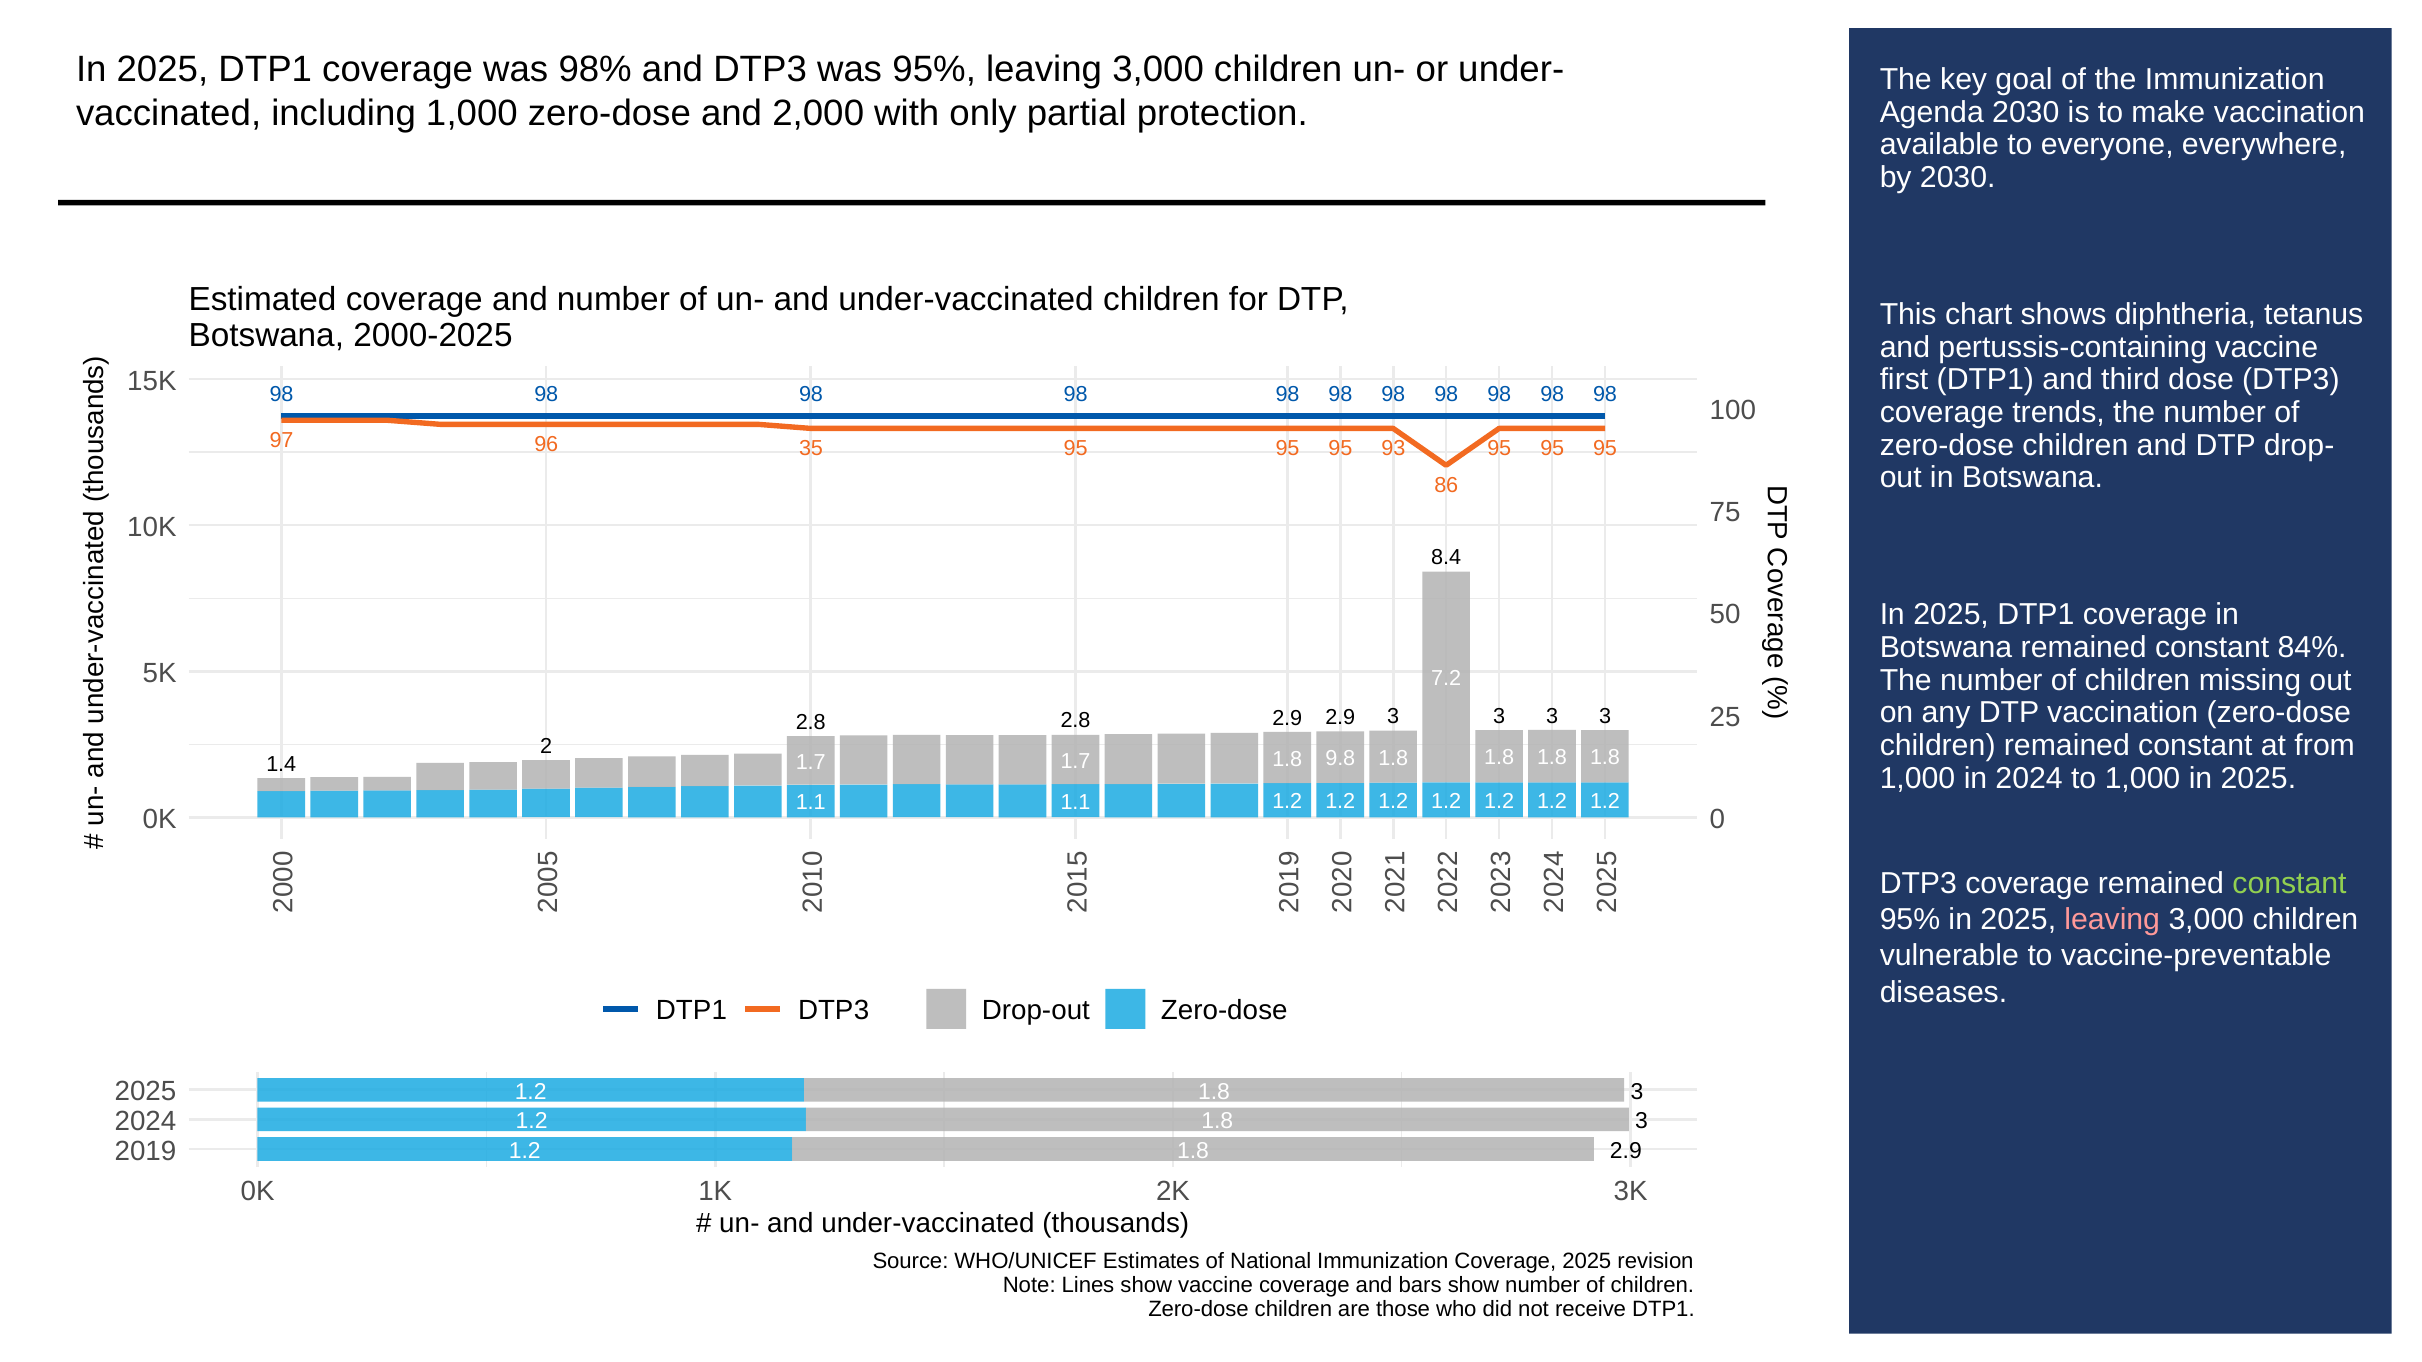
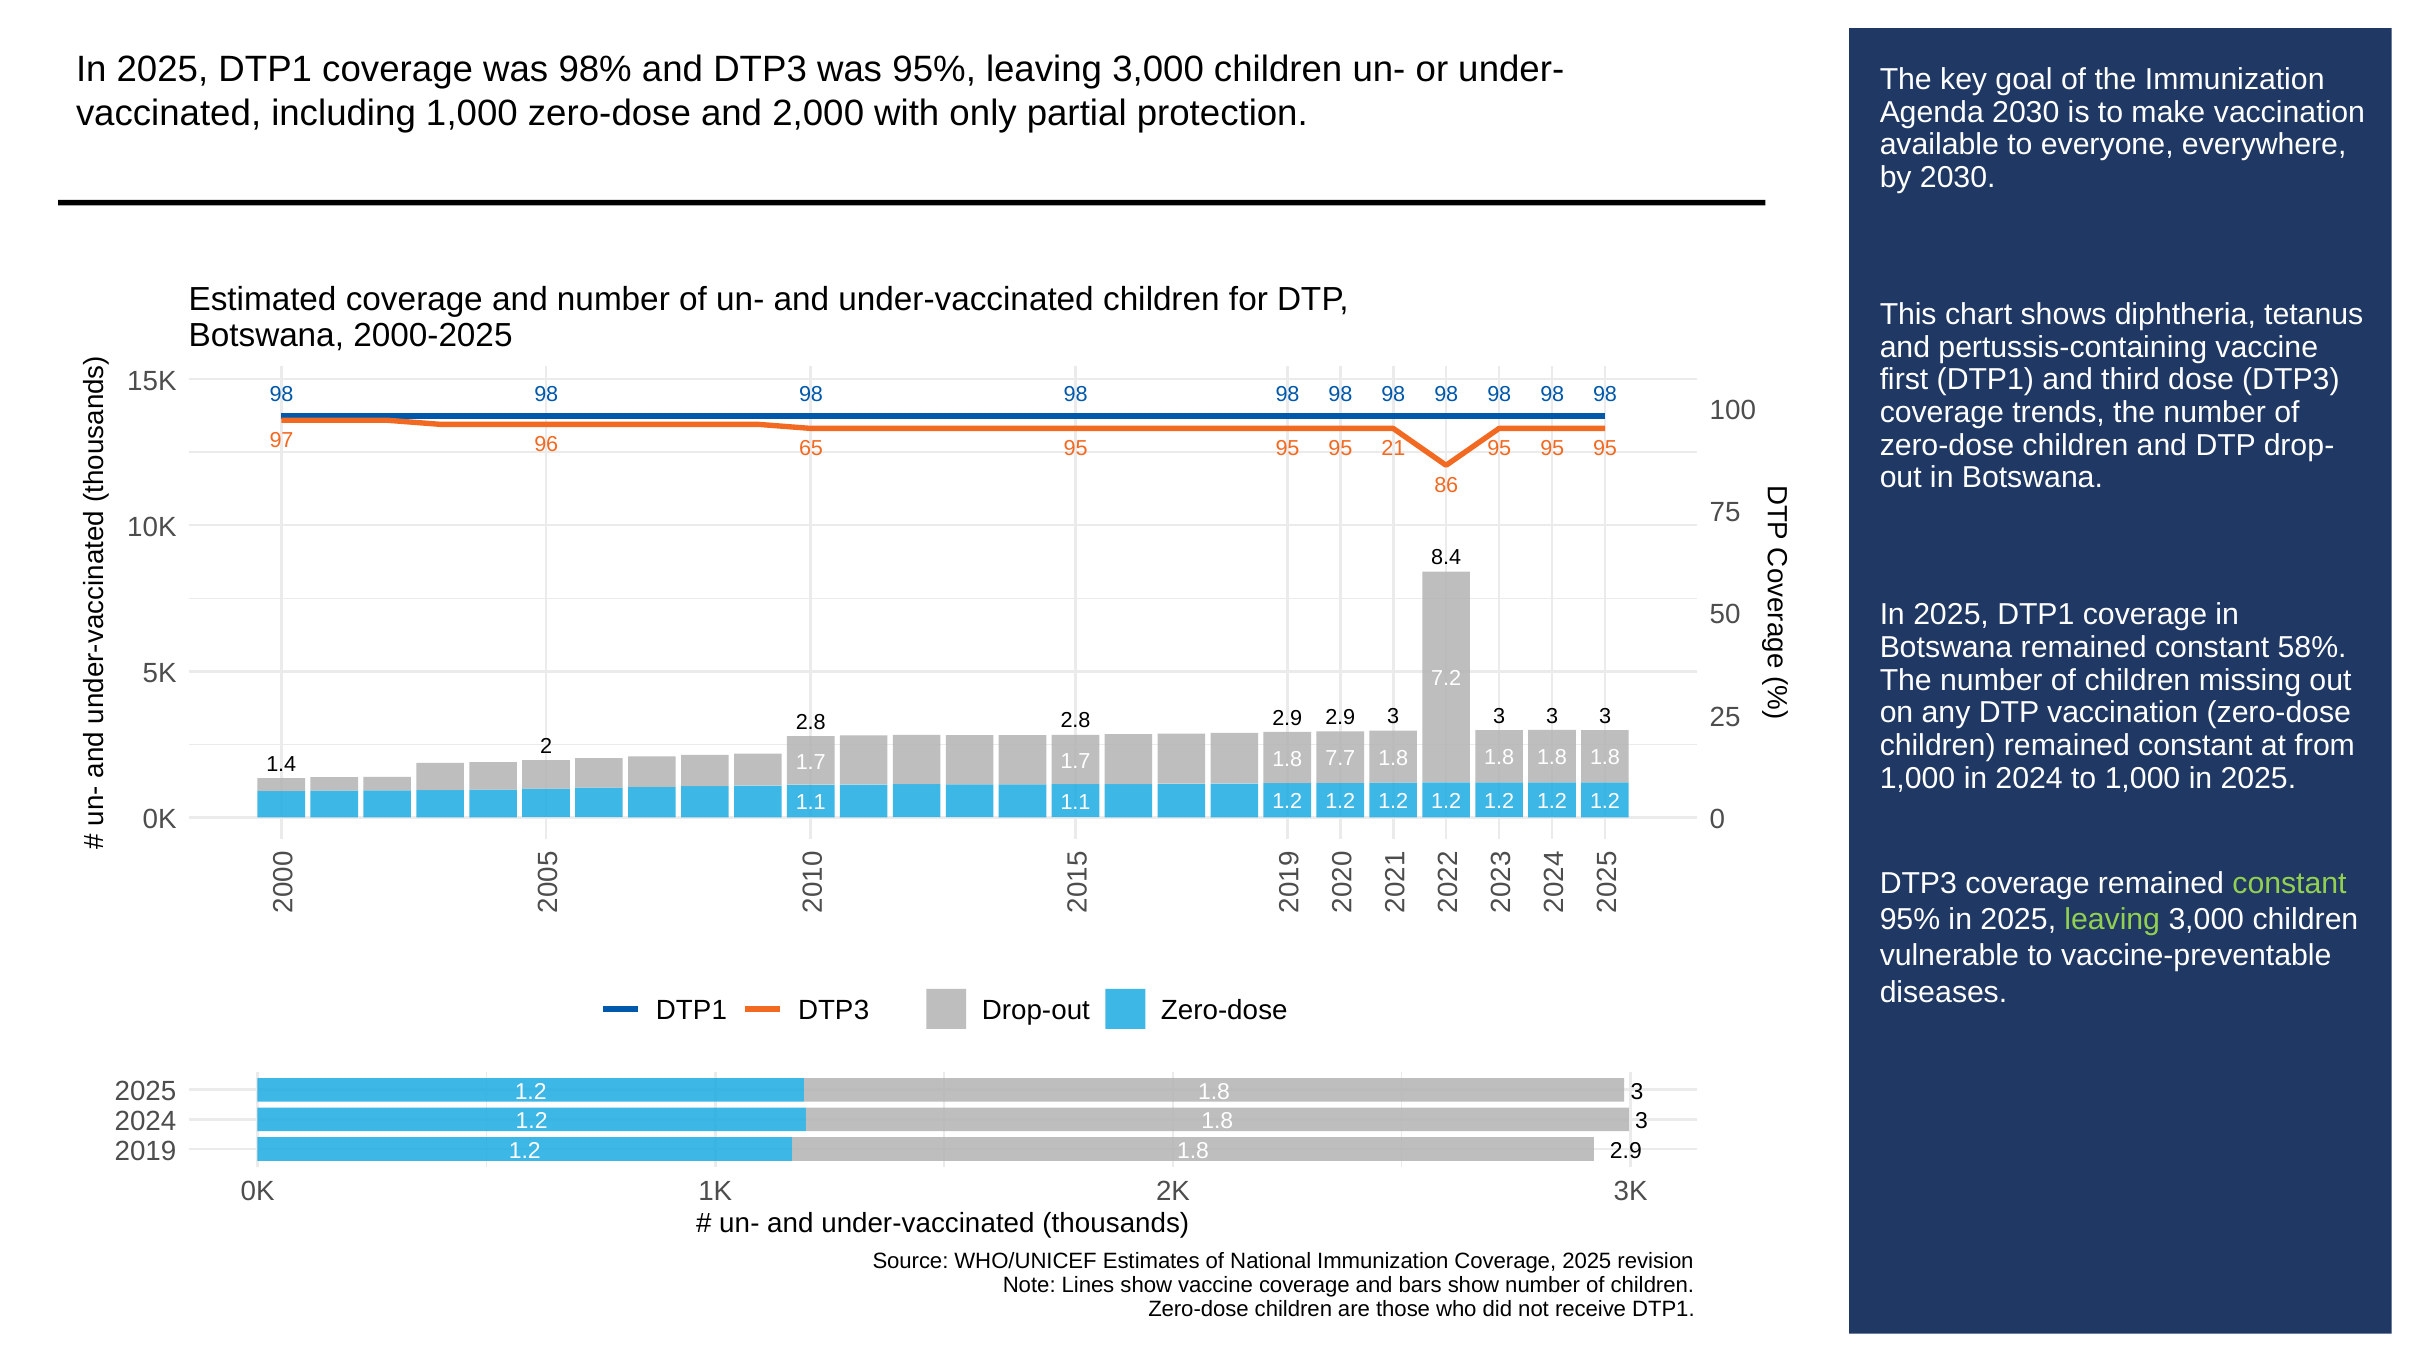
35: 35 -> 65
93: 93 -> 21
84%: 84% -> 58%
9.8: 9.8 -> 7.7
leaving at (2112, 920) colour: pink -> light green
